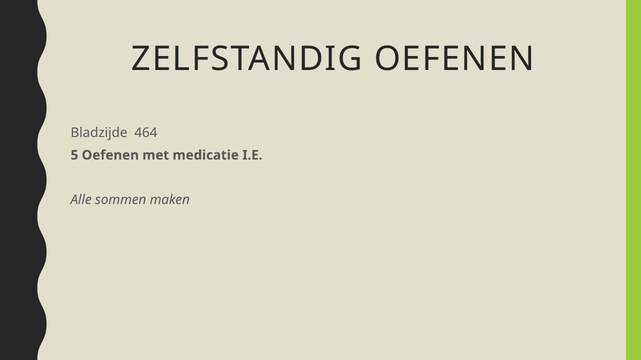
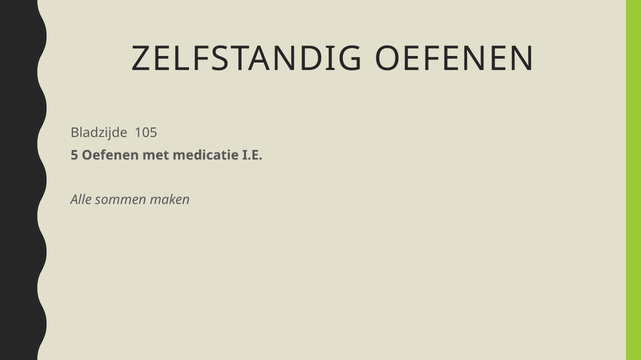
464: 464 -> 105
